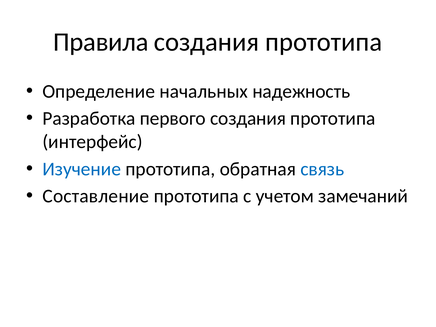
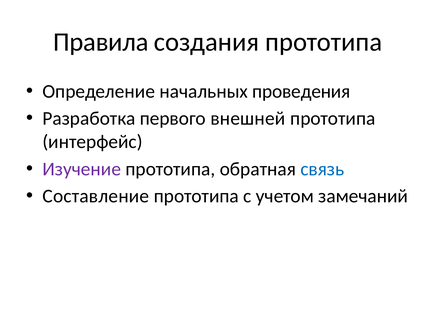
надежность: надежность -> проведения
первого создания: создания -> внешней
Изучение colour: blue -> purple
